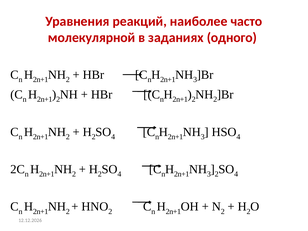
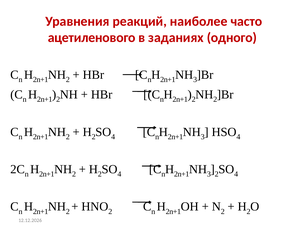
молекулярной: молекулярной -> ацетиленового
